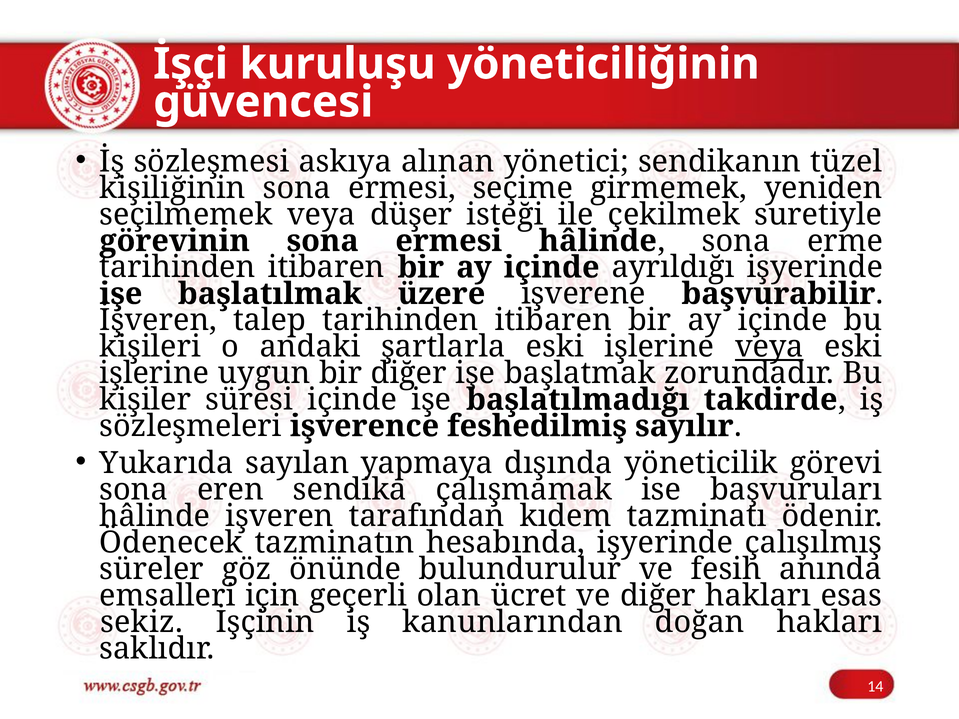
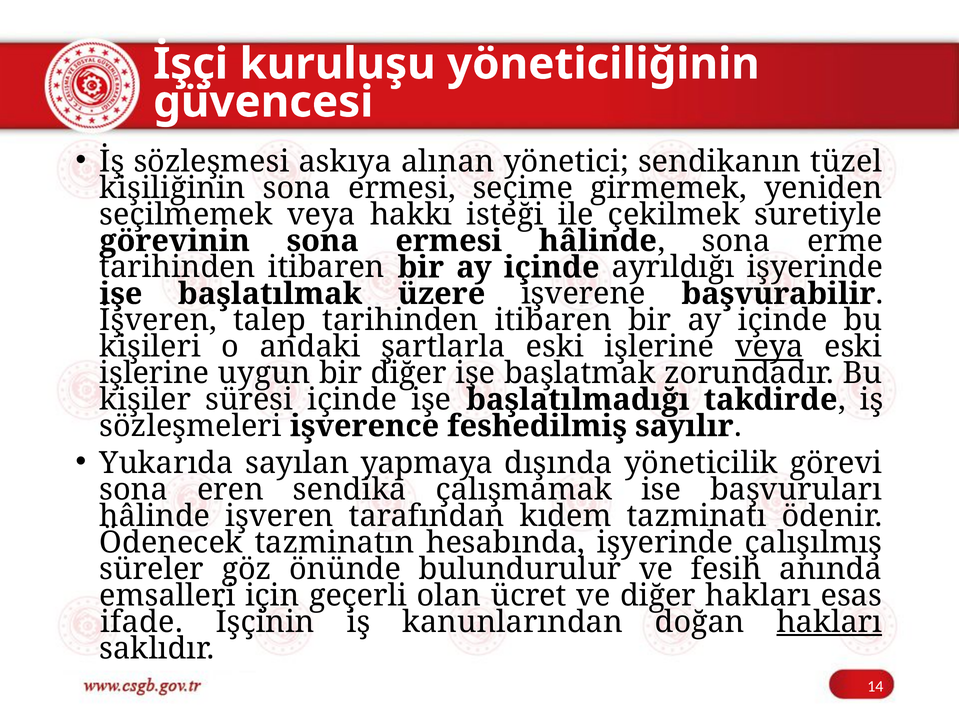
düşer: düşer -> hakkı
sekiz: sekiz -> ifade
hakları at (829, 622) underline: none -> present
